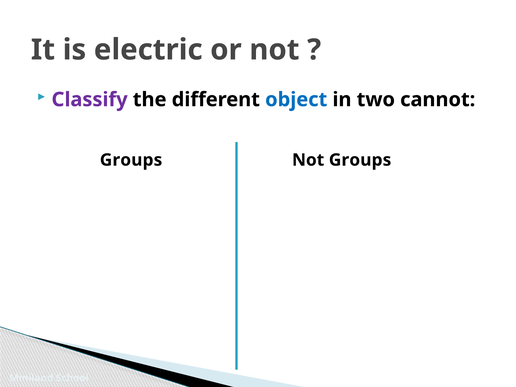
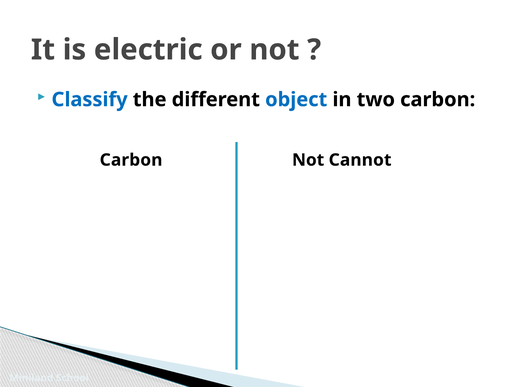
Classify colour: purple -> blue
two cannot: cannot -> carbon
Groups at (131, 160): Groups -> Carbon
Not Groups: Groups -> Cannot
